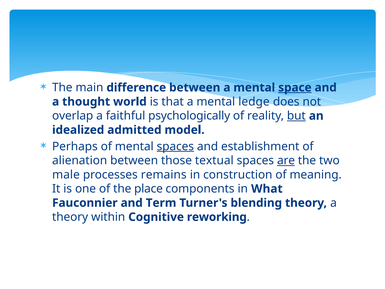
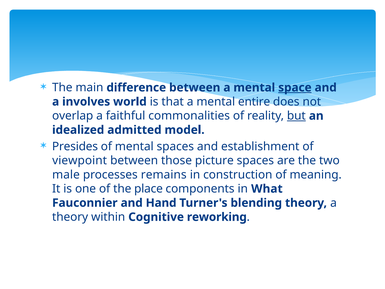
thought: thought -> involves
ledge: ledge -> entire
psychologically: psychologically -> commonalities
Perhaps: Perhaps -> Presides
spaces at (175, 146) underline: present -> none
alienation: alienation -> viewpoint
textual: textual -> picture
are underline: present -> none
Term: Term -> Hand
